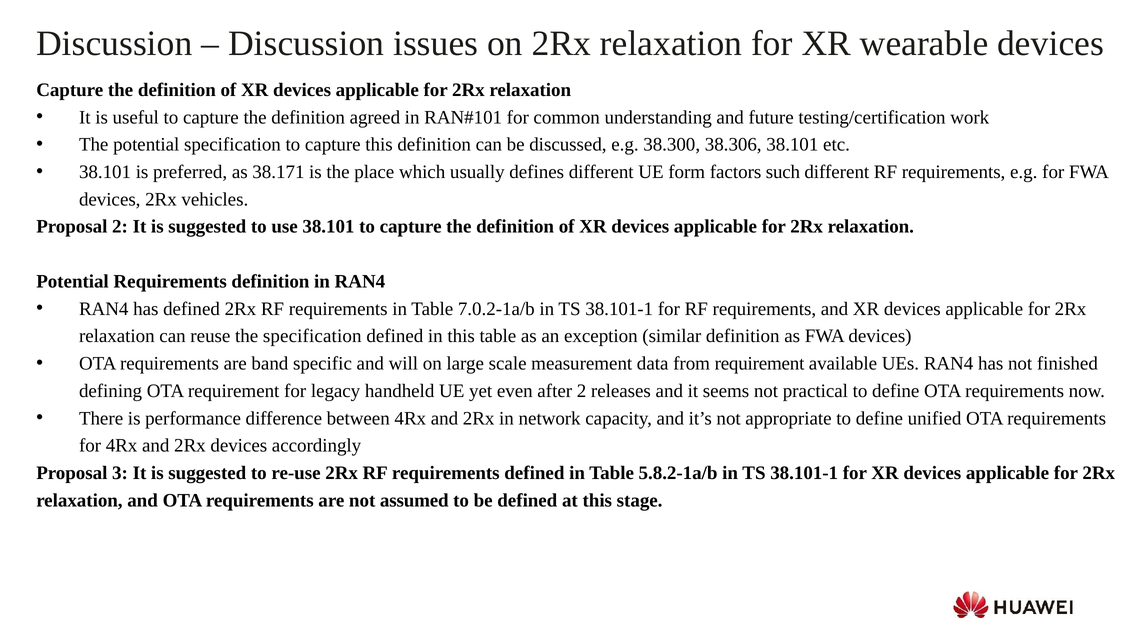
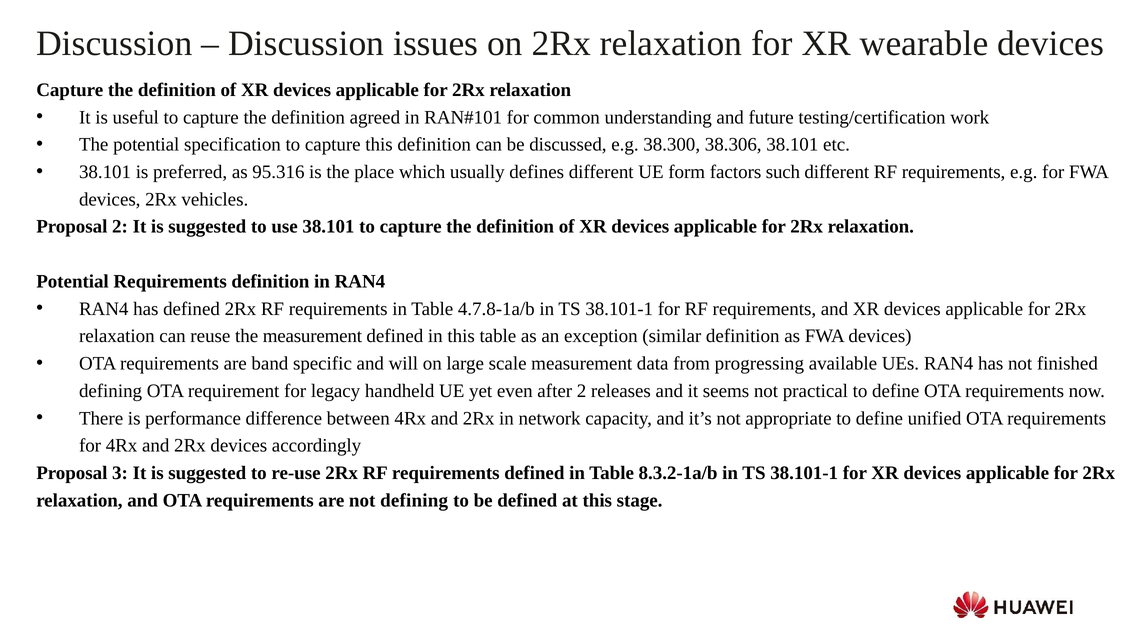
38.171: 38.171 -> 95.316
7.0.2-1a/b: 7.0.2-1a/b -> 4.7.8-1a/b
the specification: specification -> measurement
from requirement: requirement -> progressing
5.8.2-1a/b: 5.8.2-1a/b -> 8.3.2-1a/b
not assumed: assumed -> defining
